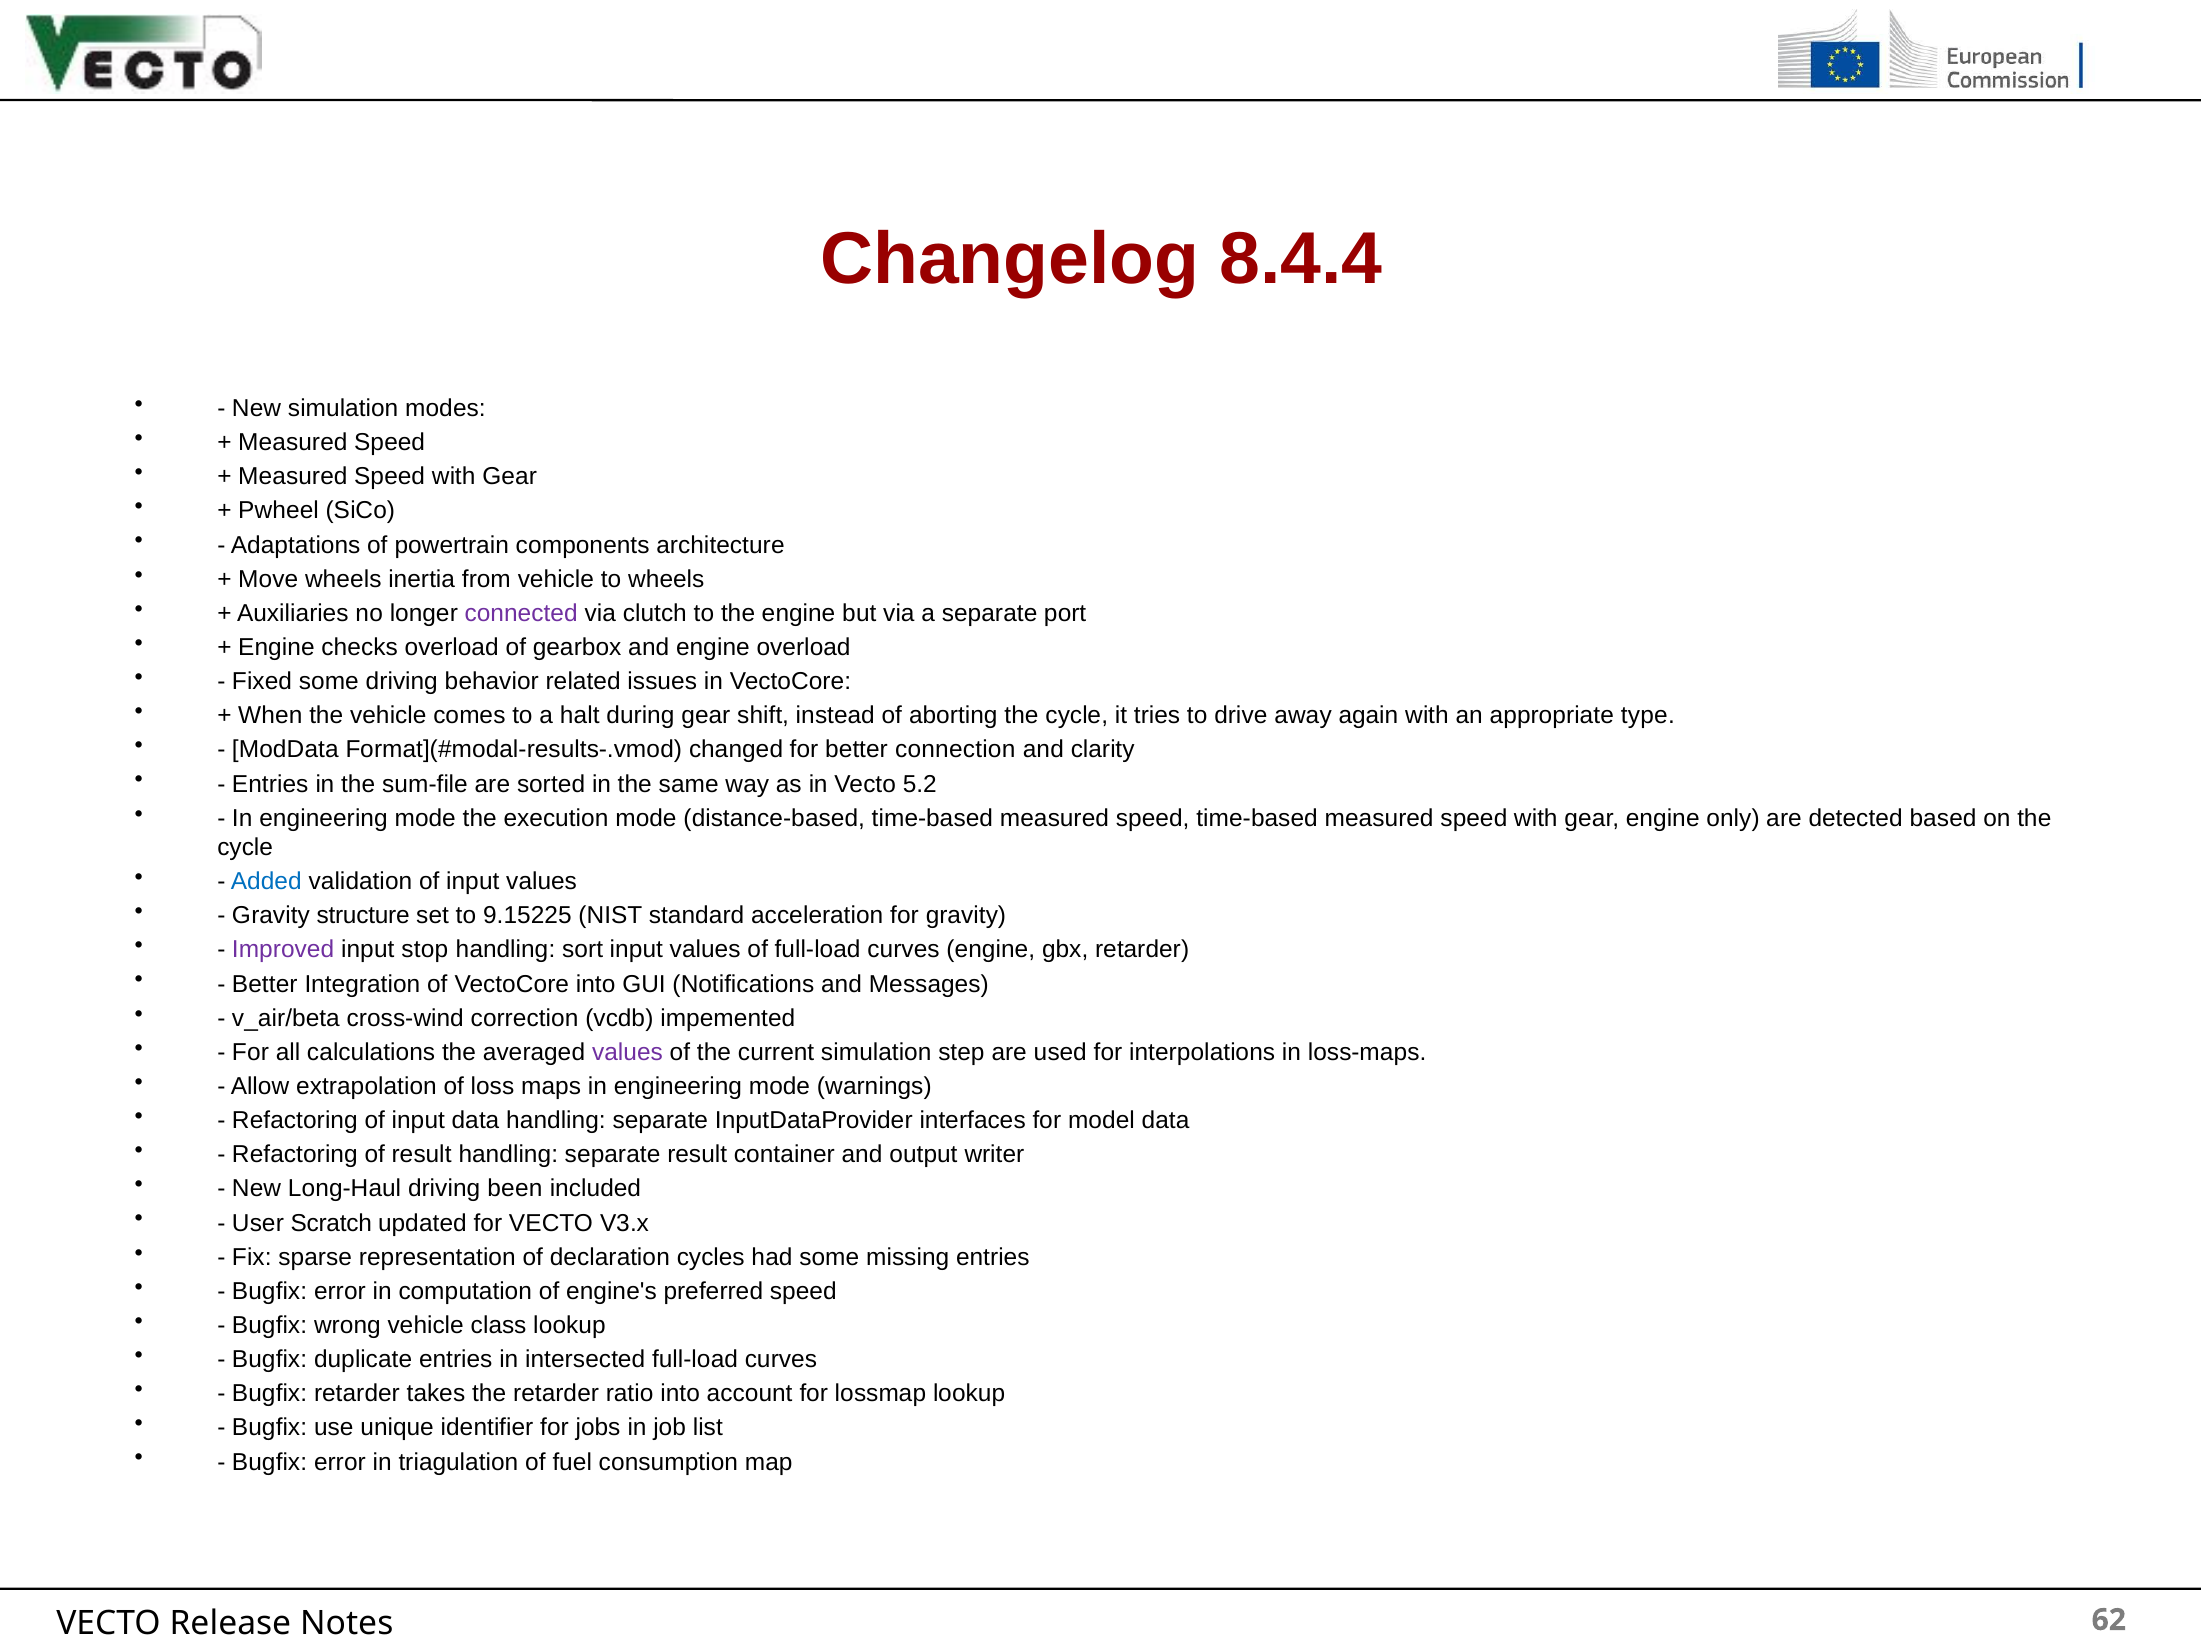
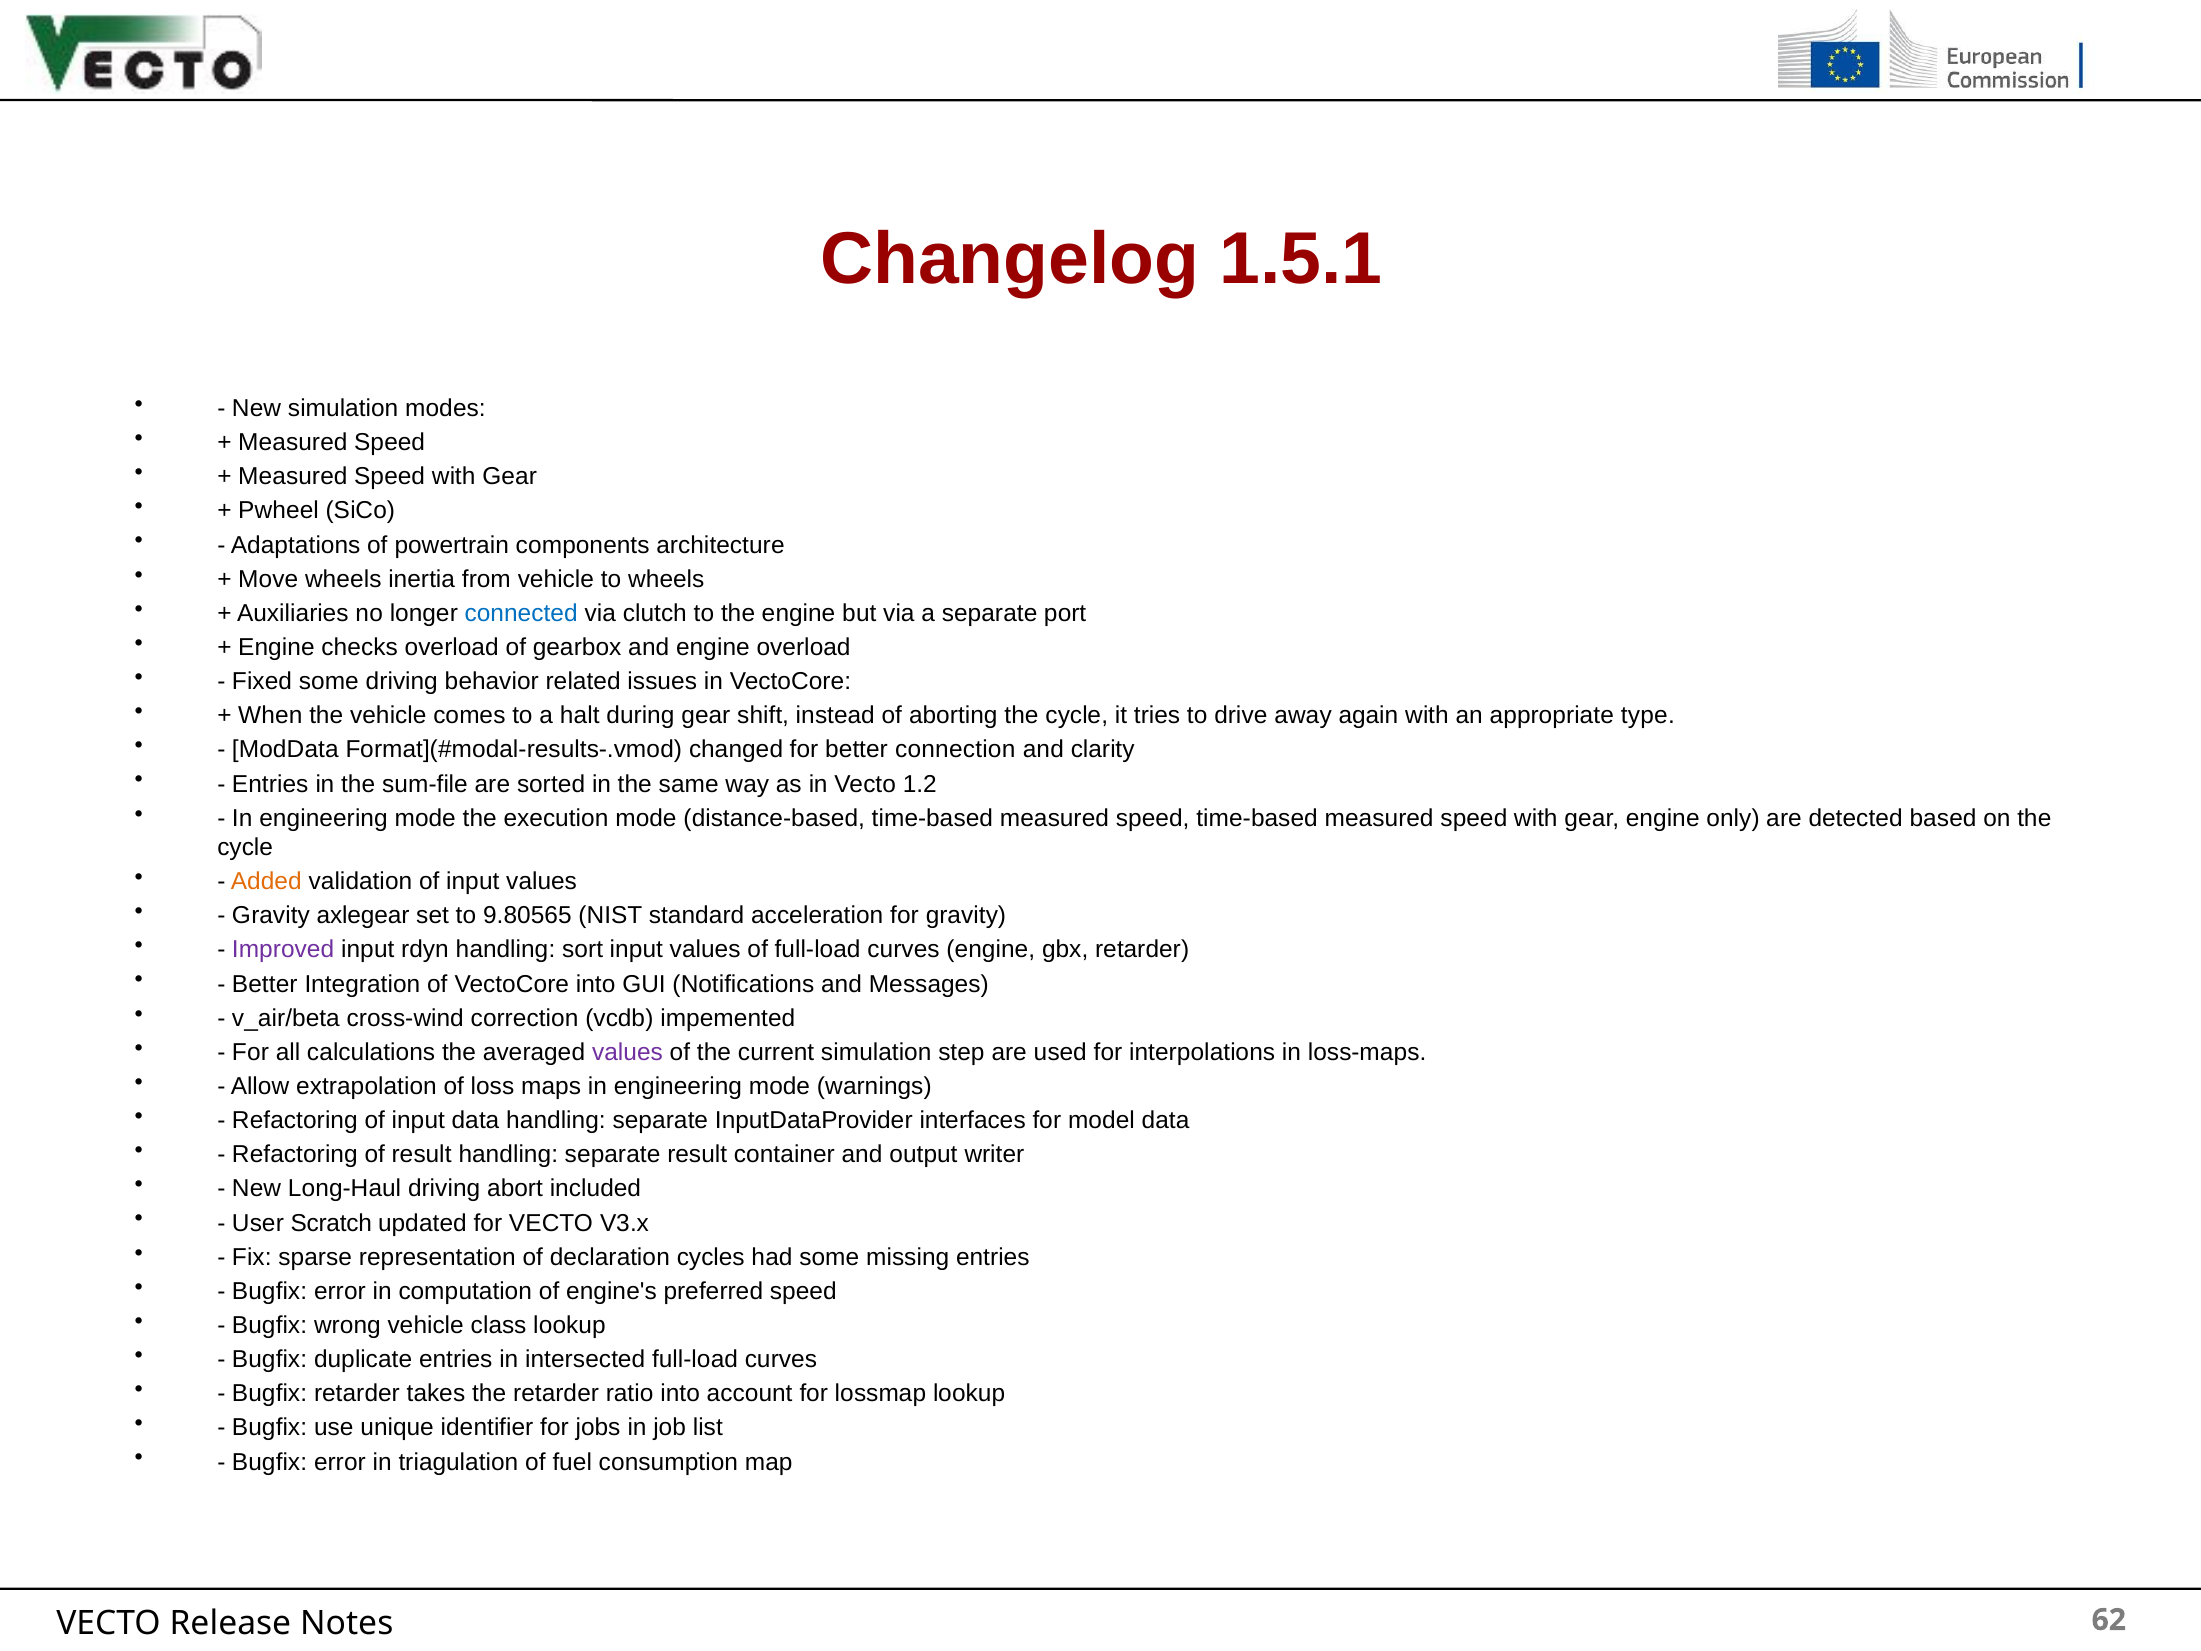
8.4.4: 8.4.4 -> 1.5.1
connected colour: purple -> blue
5.2: 5.2 -> 1.2
Added colour: blue -> orange
structure: structure -> axlegear
9.15225: 9.15225 -> 9.80565
stop: stop -> rdyn
been: been -> abort
